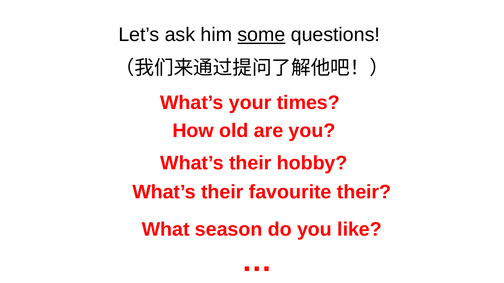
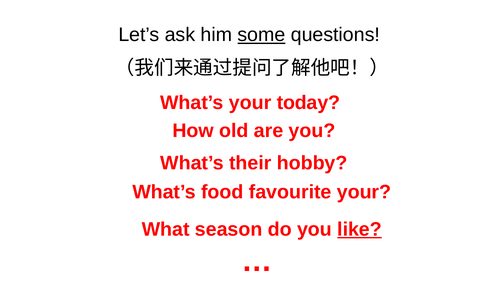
times: times -> today
their at (222, 192): their -> food
favourite their: their -> your
like underline: none -> present
